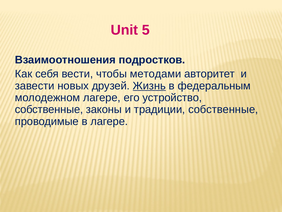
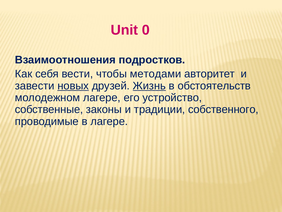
5: 5 -> 0
новых underline: none -> present
федеральным: федеральным -> обстоятельств
традиции собственные: собственные -> собственного
